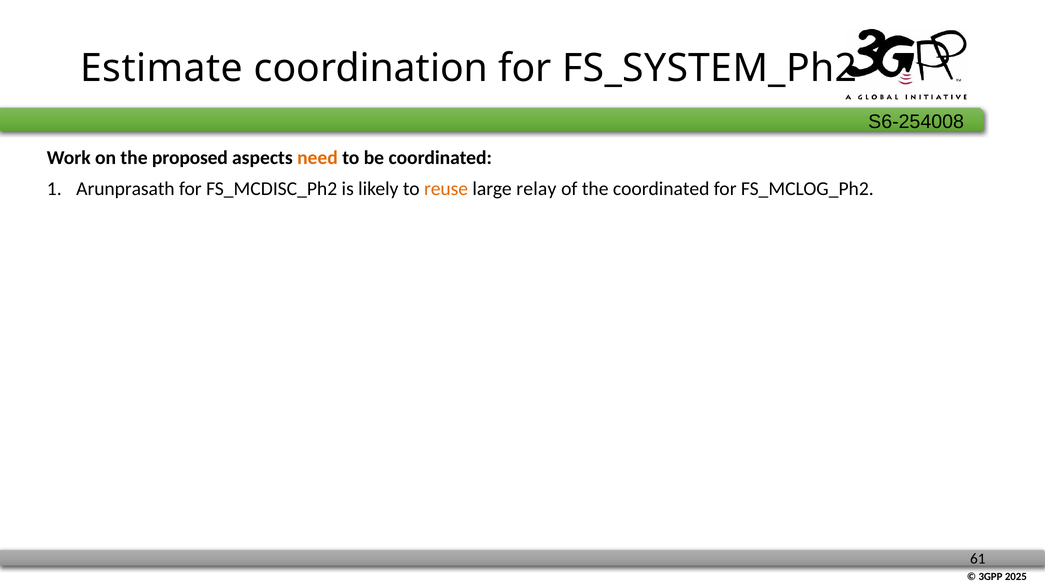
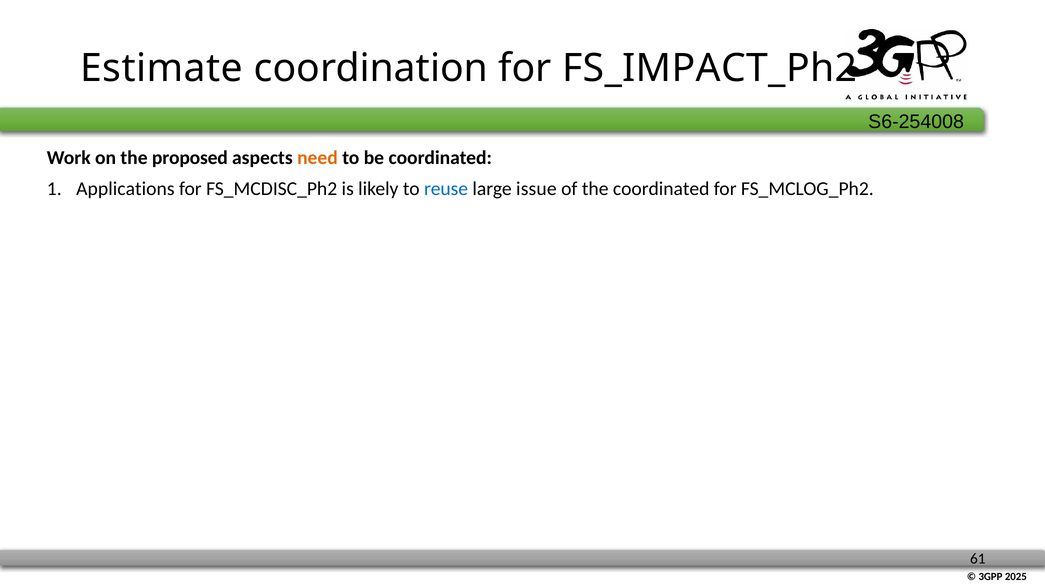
FS_SYSTEM_Ph2: FS_SYSTEM_Ph2 -> FS_IMPACT_Ph2
Arunprasath: Arunprasath -> Applications
reuse colour: orange -> blue
relay: relay -> issue
